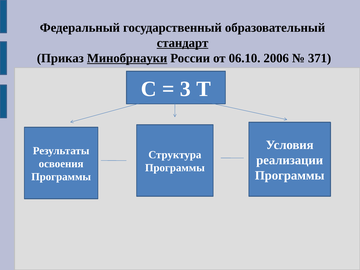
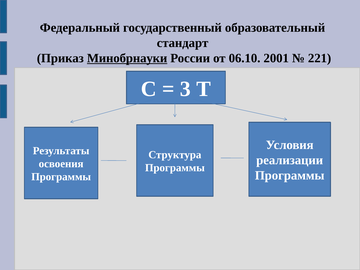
стандарт underline: present -> none
2006: 2006 -> 2001
371: 371 -> 221
